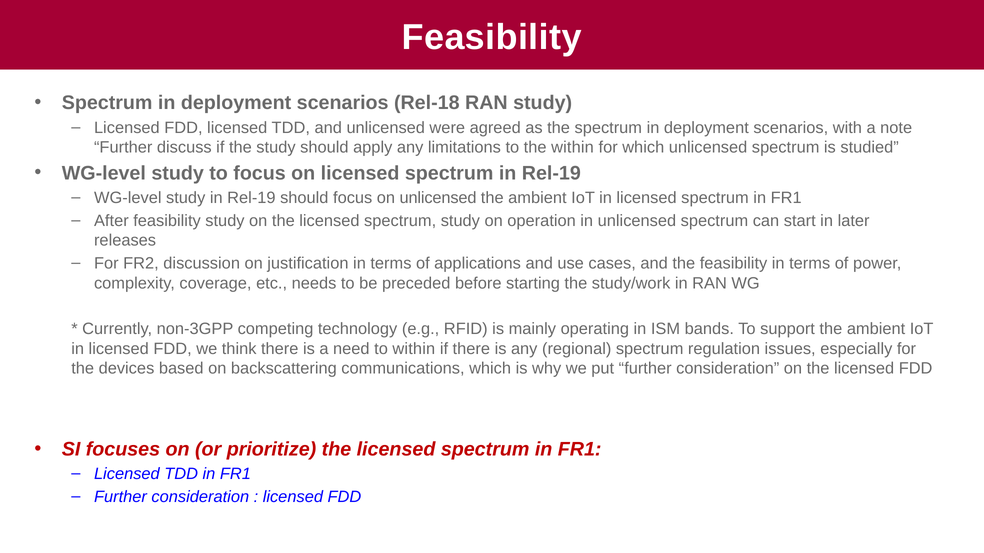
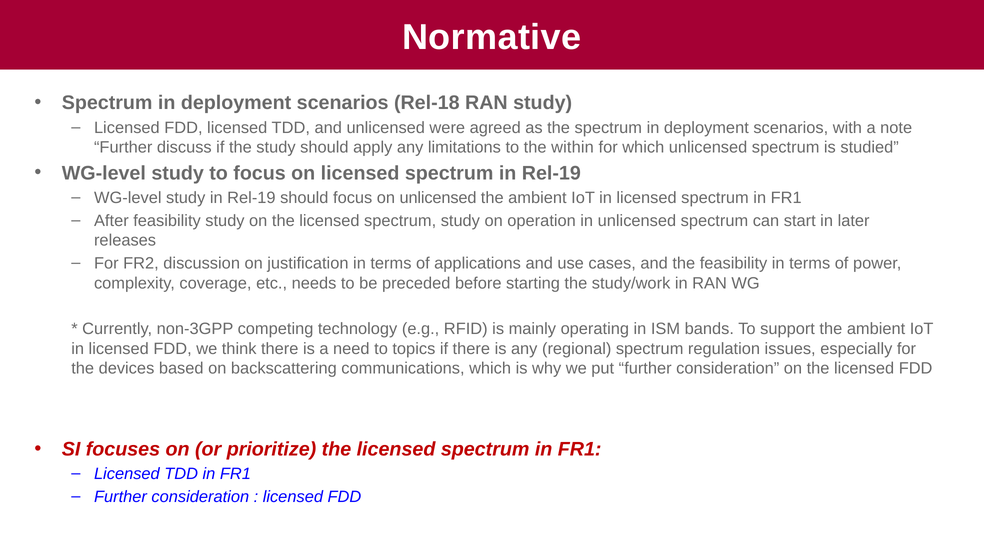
Feasibility at (492, 37): Feasibility -> Normative
to within: within -> topics
